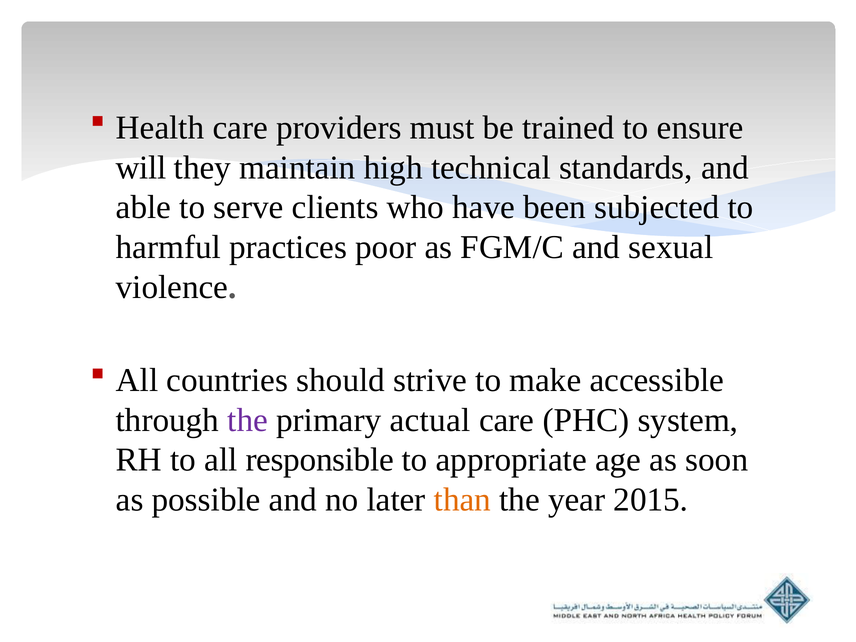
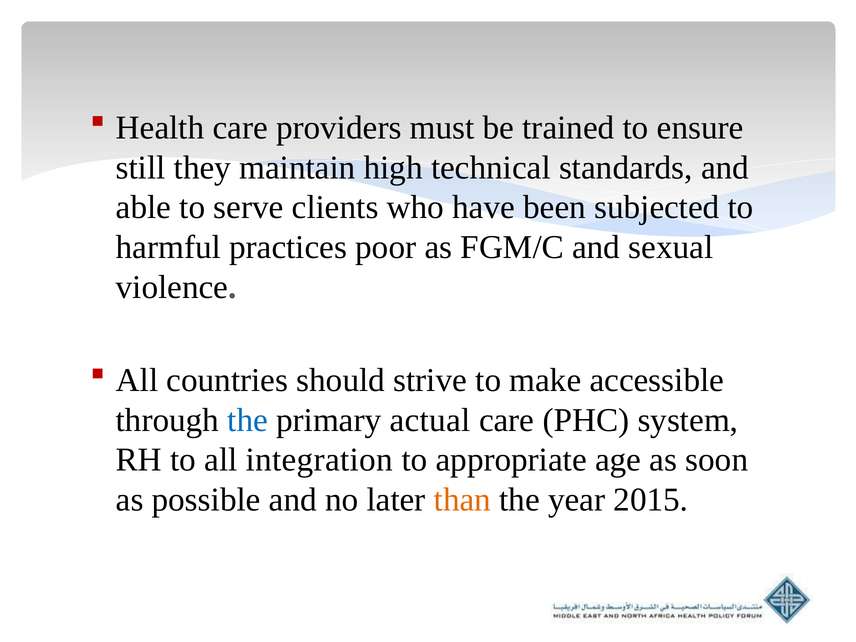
will: will -> still
the at (248, 420) colour: purple -> blue
responsible: responsible -> integration
